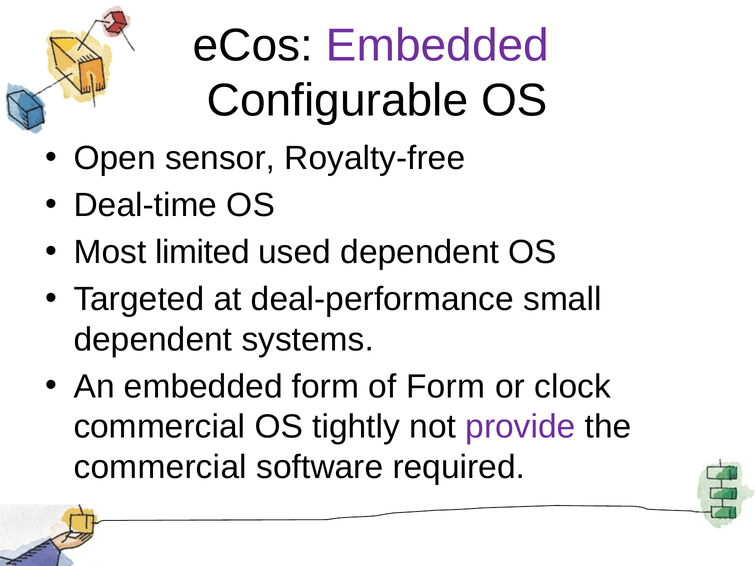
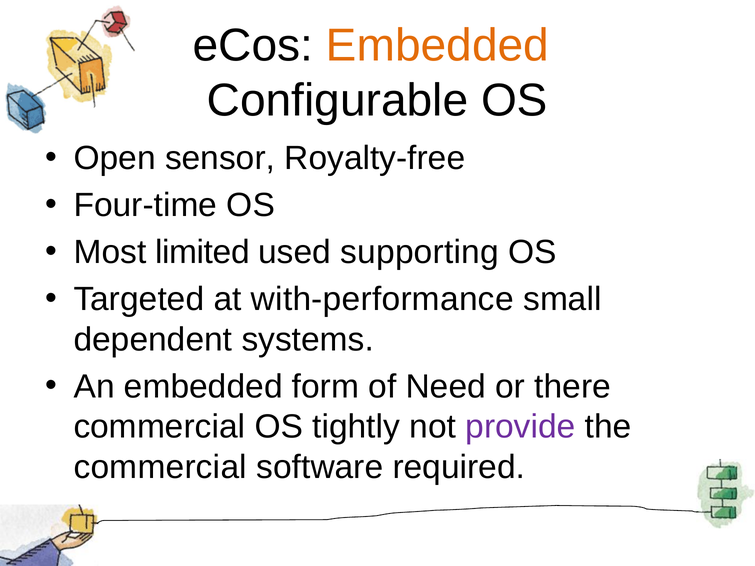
Embedded at (437, 45) colour: purple -> orange
Deal-time: Deal-time -> Four-time
used dependent: dependent -> supporting
deal-performance: deal-performance -> with-performance
of Form: Form -> Need
clock: clock -> there
